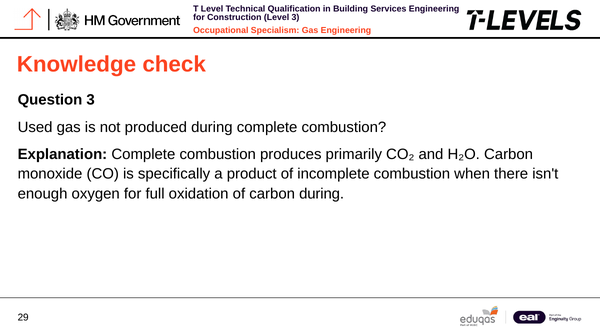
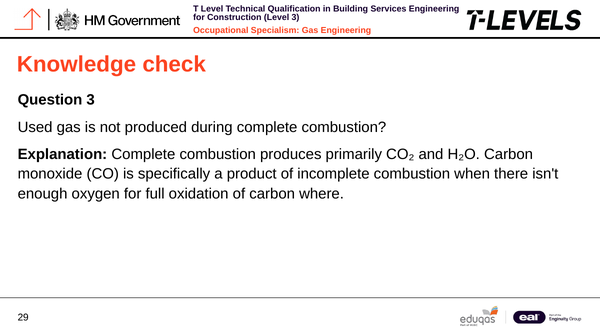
carbon during: during -> where
